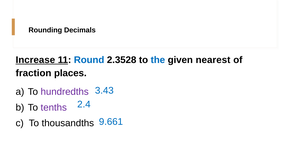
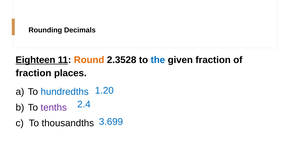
Increase: Increase -> Eighteen
Round colour: blue -> orange
given nearest: nearest -> fraction
3.43: 3.43 -> 1.20
hundredths colour: purple -> blue
9.661: 9.661 -> 3.699
